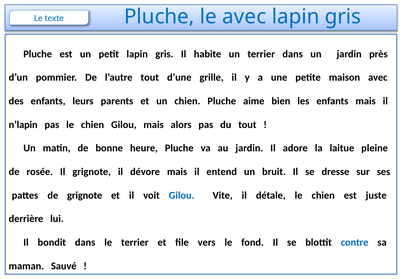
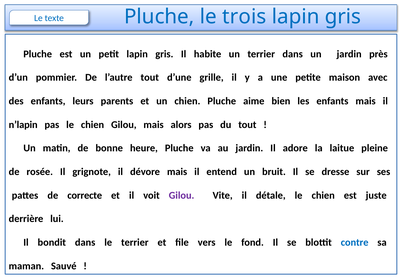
le avec: avec -> trois
de grignote: grignote -> correcte
Gilou at (182, 195) colour: blue -> purple
